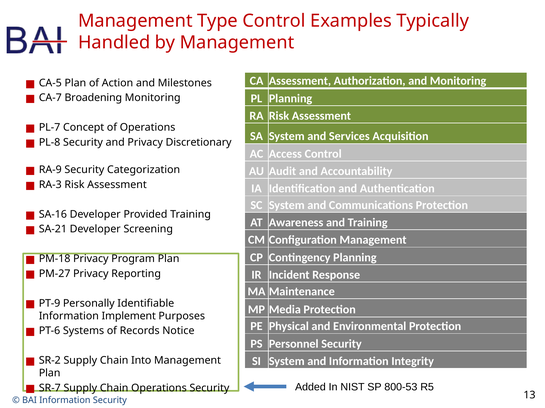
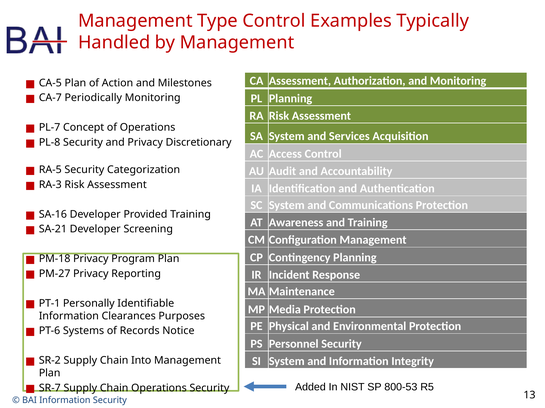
Broadening: Broadening -> Periodically
RA-9: RA-9 -> RA-5
PT-9: PT-9 -> PT-1
Implement: Implement -> Clearances
